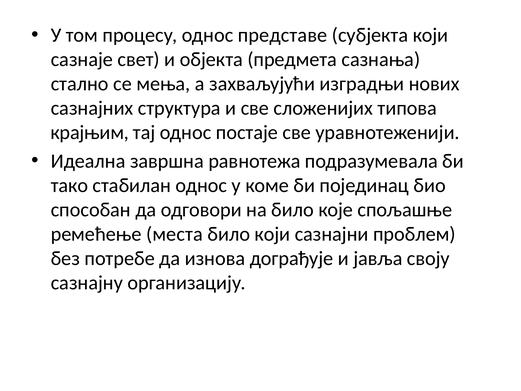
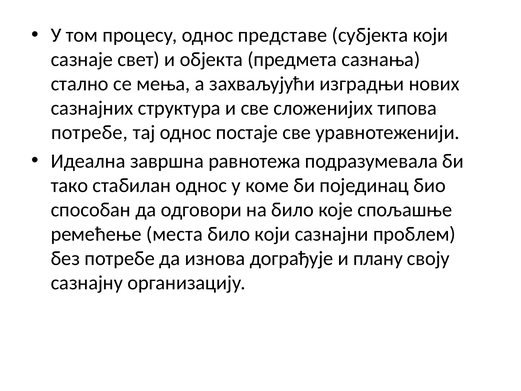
крајњим at (90, 132): крајњим -> потребе
јавља: јавља -> плану
